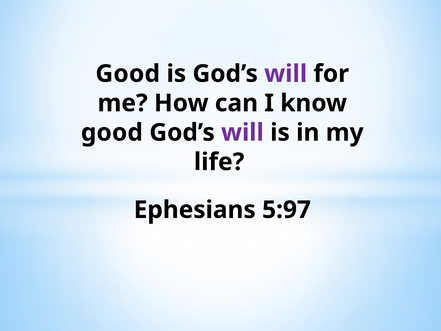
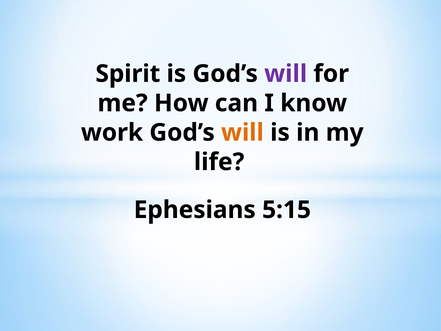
Good at (128, 74): Good -> Spirit
good at (112, 132): good -> work
will at (242, 132) colour: purple -> orange
5:97: 5:97 -> 5:15
